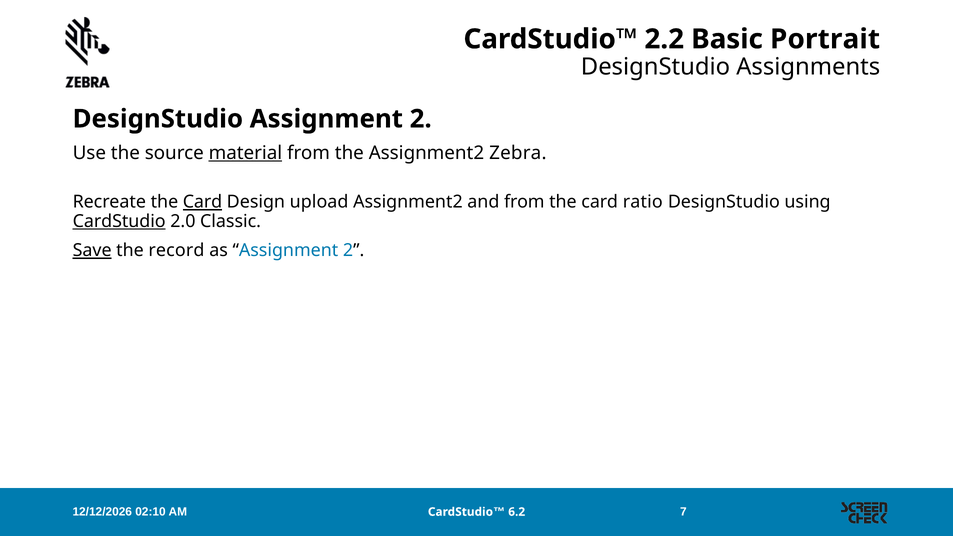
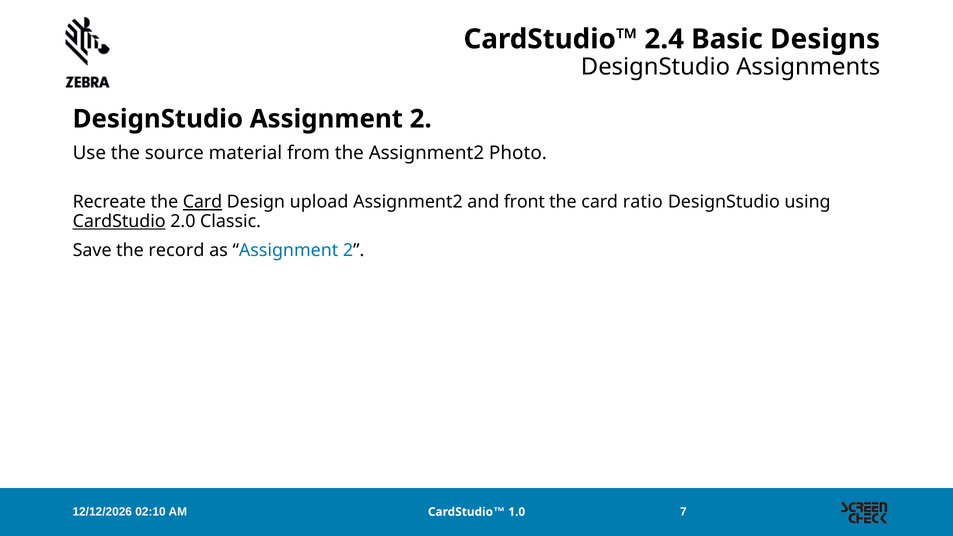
2.2: 2.2 -> 2.4
Portrait: Portrait -> Designs
material underline: present -> none
Zebra: Zebra -> Photo
and from: from -> front
Save underline: present -> none
6.2: 6.2 -> 1.0
